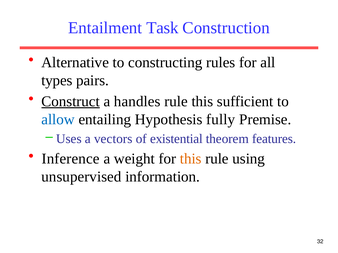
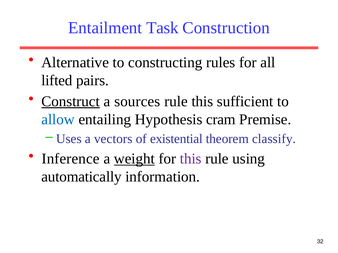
types: types -> lifted
handles: handles -> sources
fully: fully -> cram
features: features -> classify
weight underline: none -> present
this at (191, 159) colour: orange -> purple
unsupervised: unsupervised -> automatically
